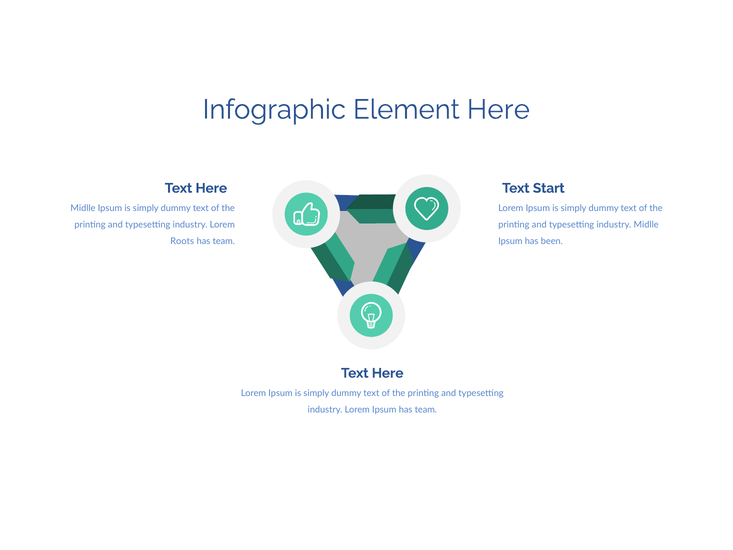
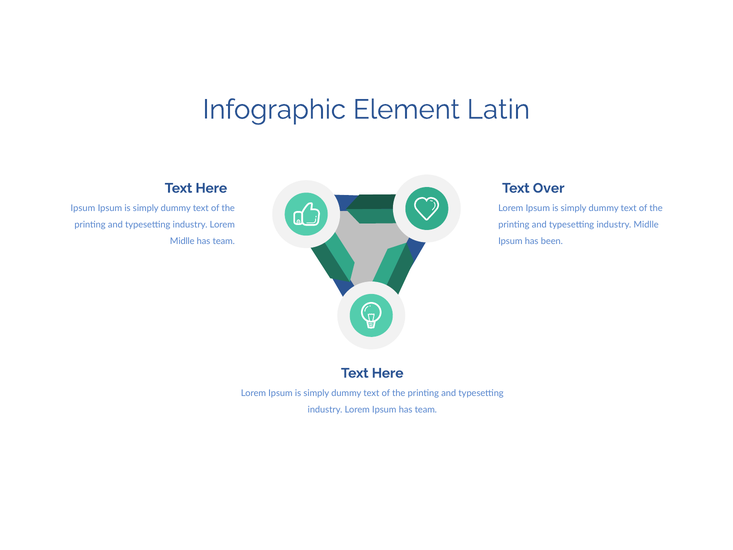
Element Here: Here -> Latin
Start: Start -> Over
Midlle at (83, 208): Midlle -> Ipsum
Roots at (182, 241): Roots -> Midlle
